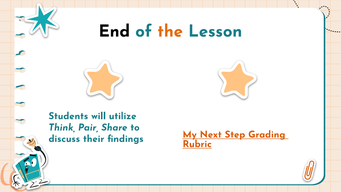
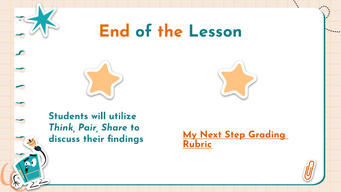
End colour: black -> orange
